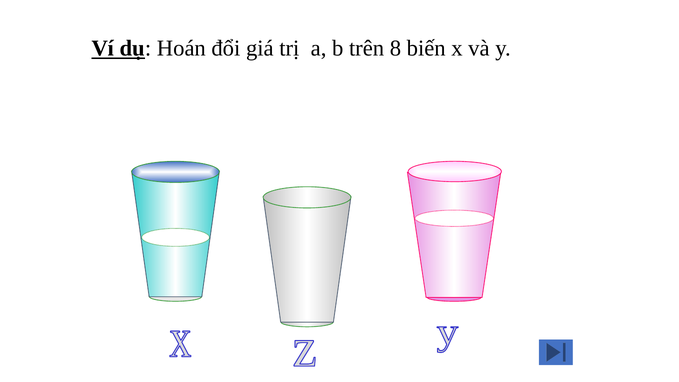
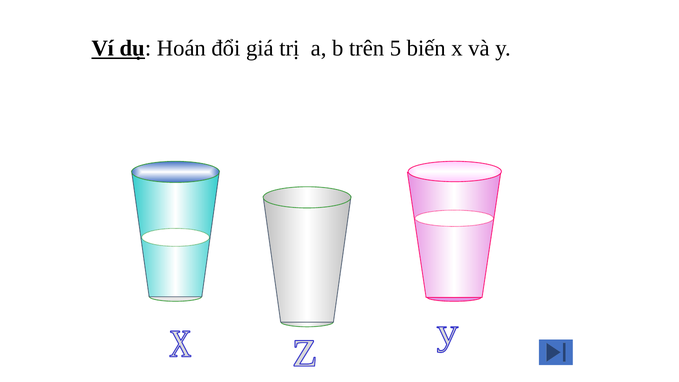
8: 8 -> 5
